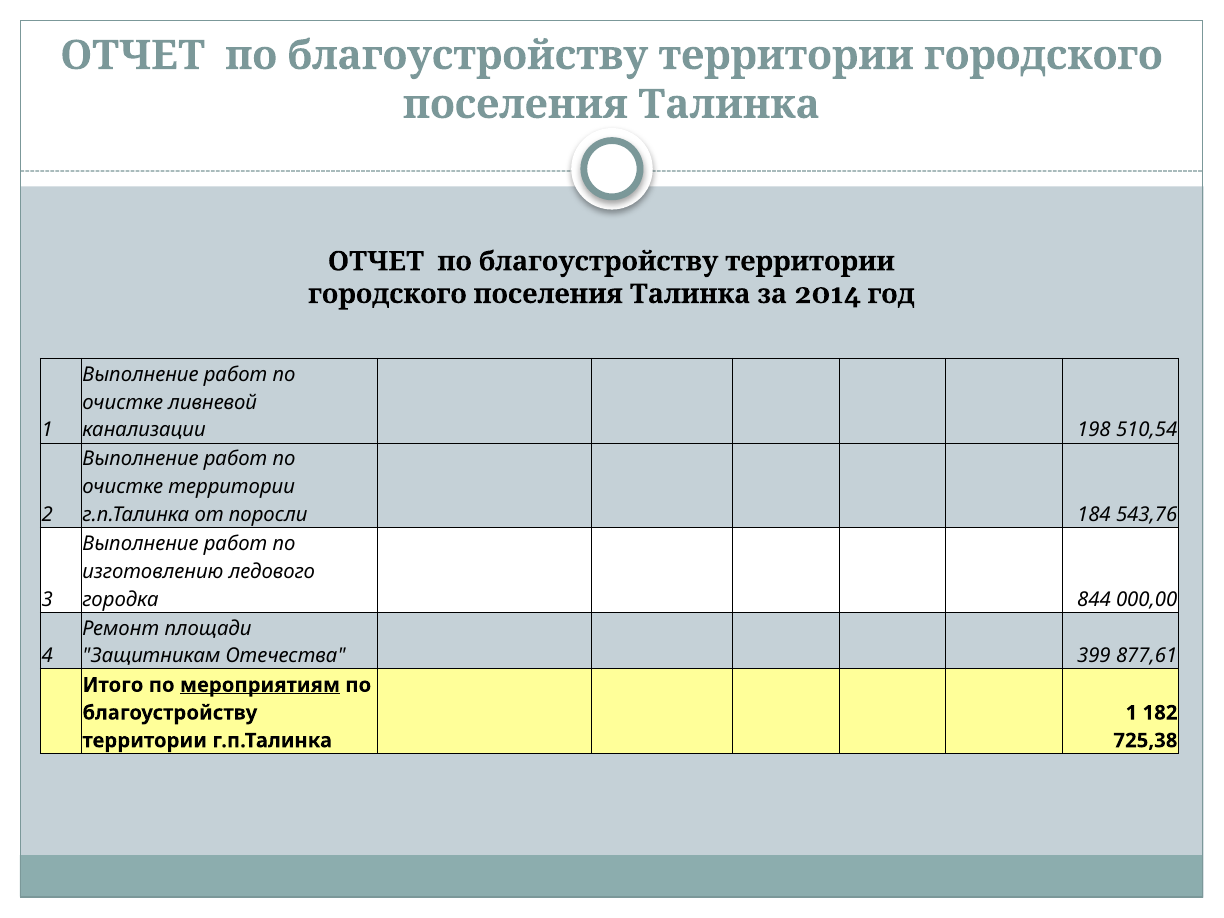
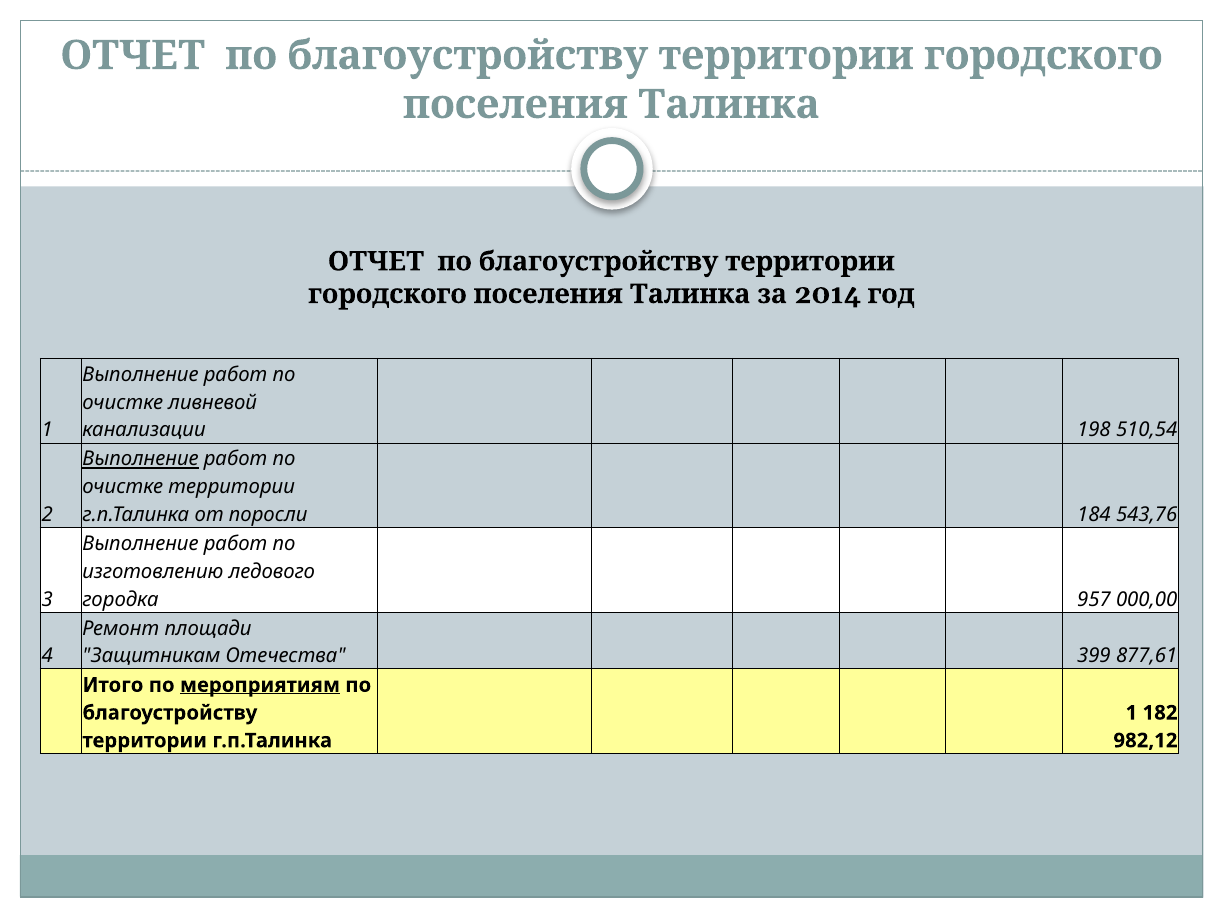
Выполнение at (141, 459) underline: none -> present
844: 844 -> 957
725,38: 725,38 -> 982,12
